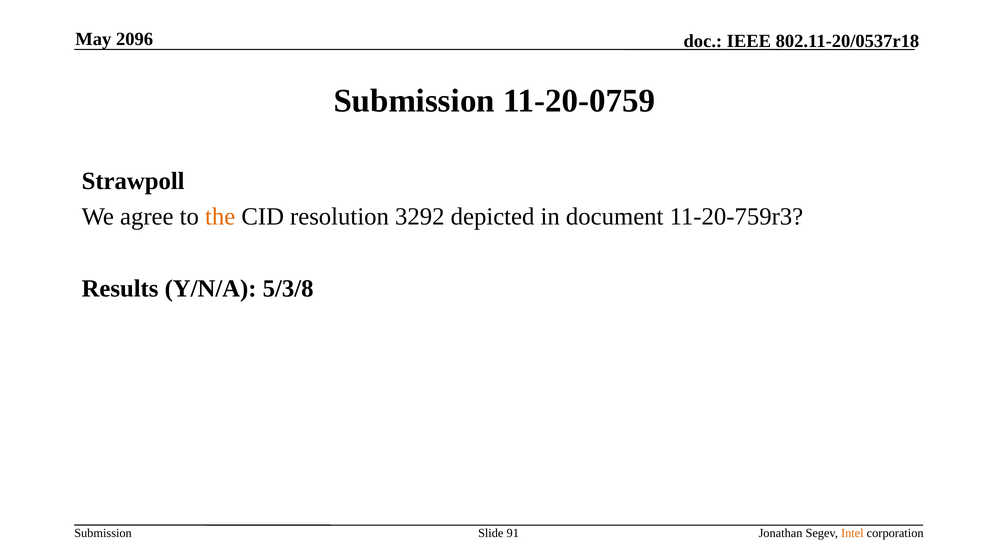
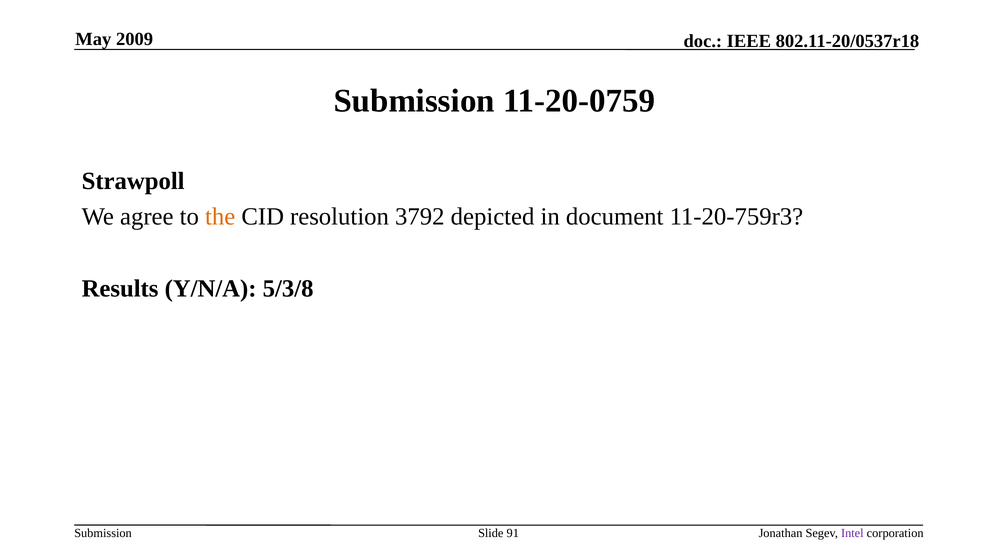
2096: 2096 -> 2009
3292: 3292 -> 3792
Intel colour: orange -> purple
